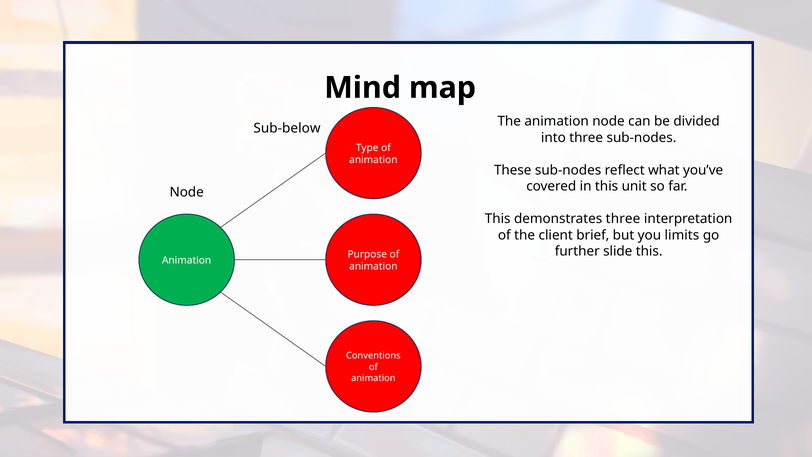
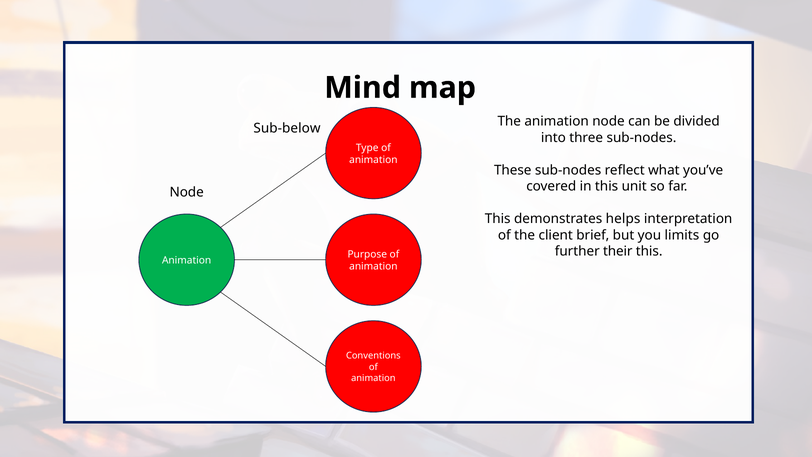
demonstrates three: three -> helps
slide: slide -> their
